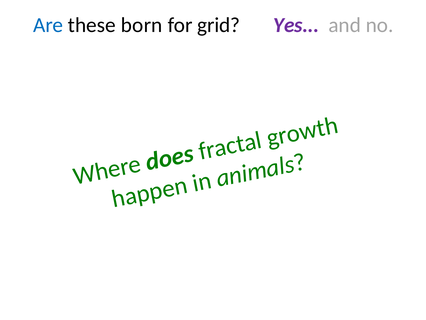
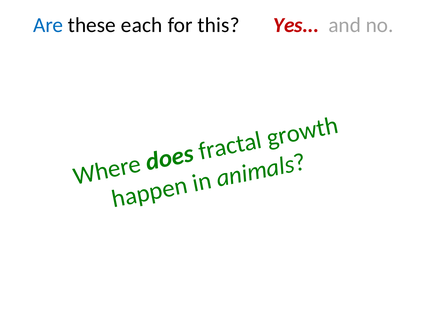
born: born -> each
grid: grid -> this
Yes colour: purple -> red
